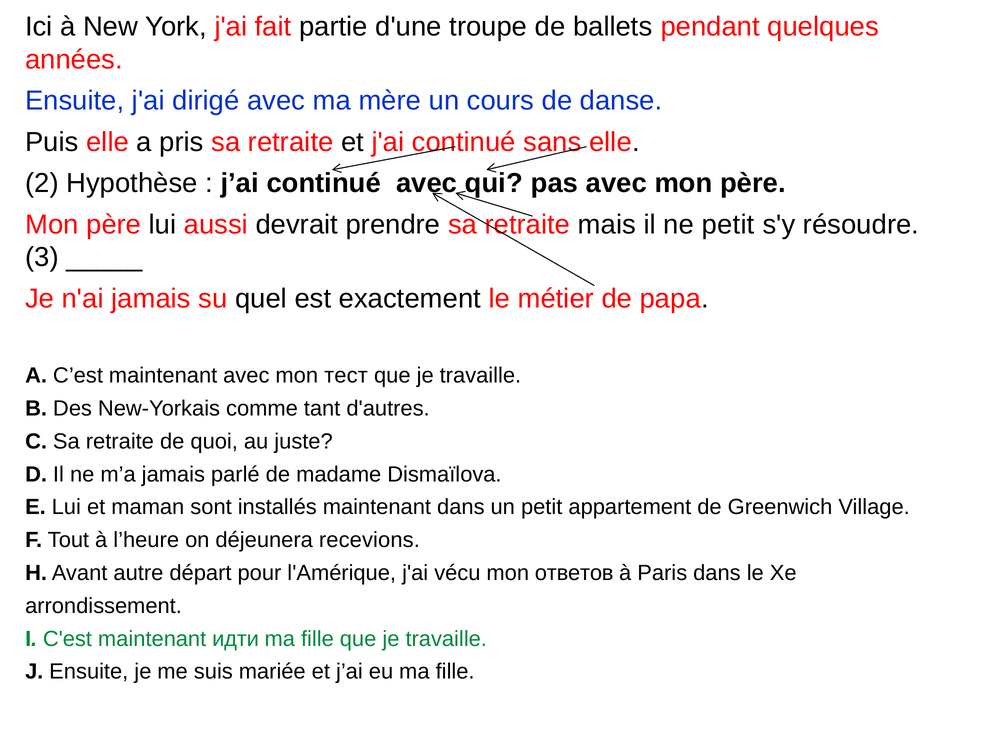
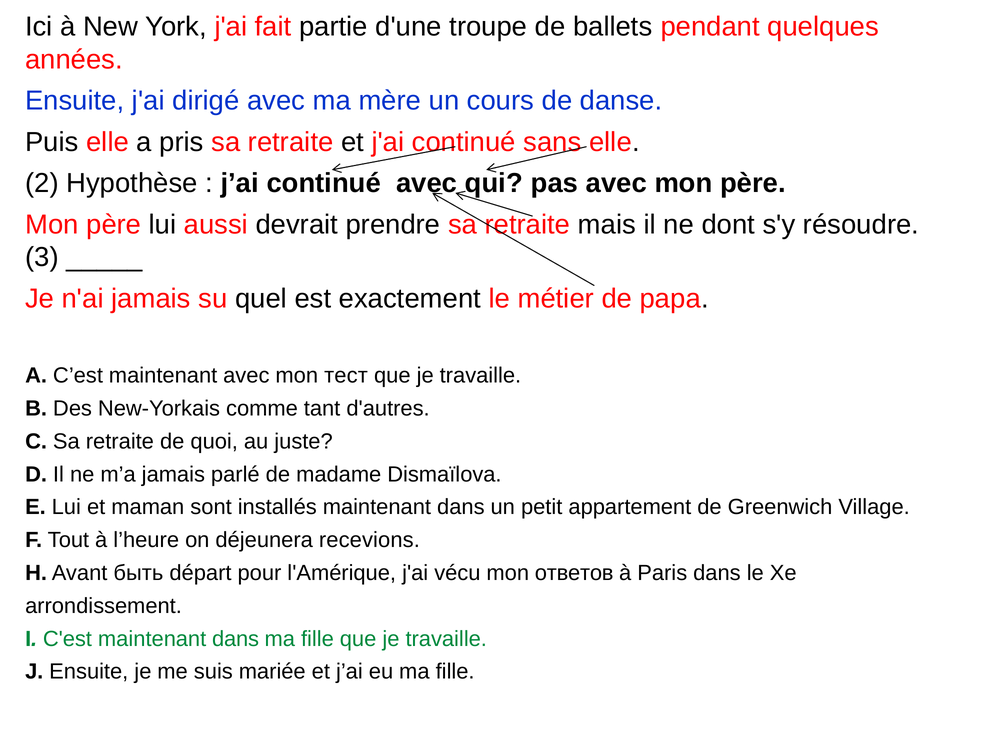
ne petit: petit -> dont
autre: autre -> быть
идти: идти -> dаns
